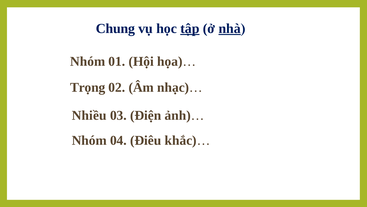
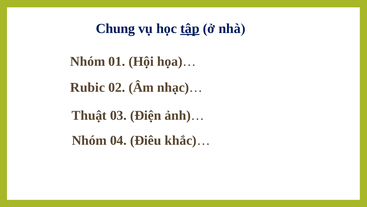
nhà underline: present -> none
Trọng: Trọng -> Rubic
Nhiều: Nhiều -> Thuật
